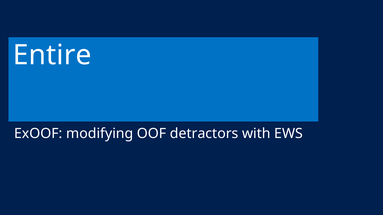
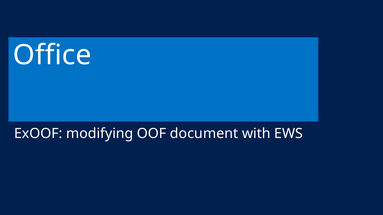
Entire: Entire -> Office
detractors: detractors -> document
